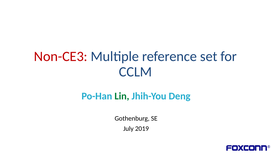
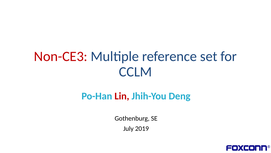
Lin colour: green -> red
